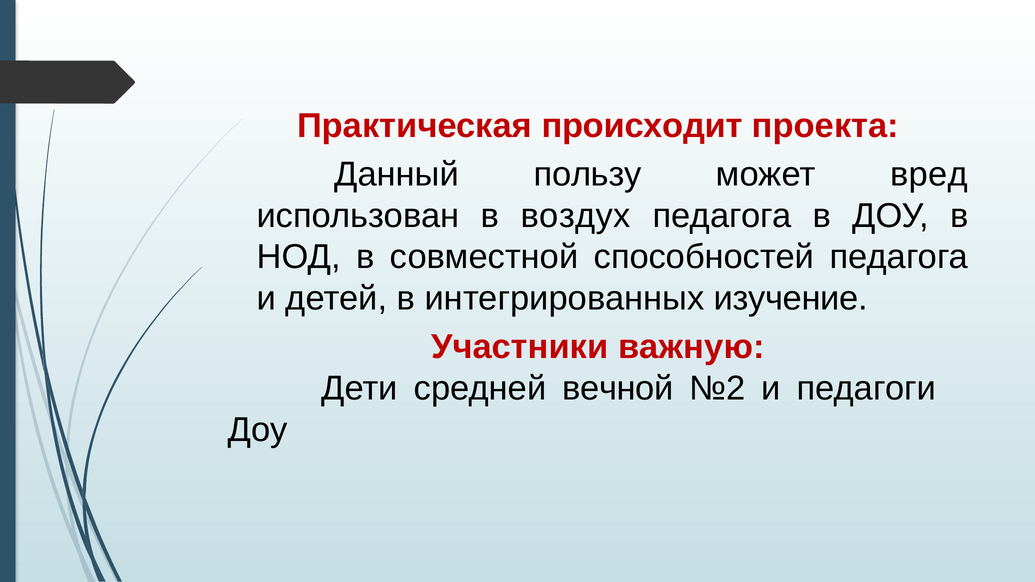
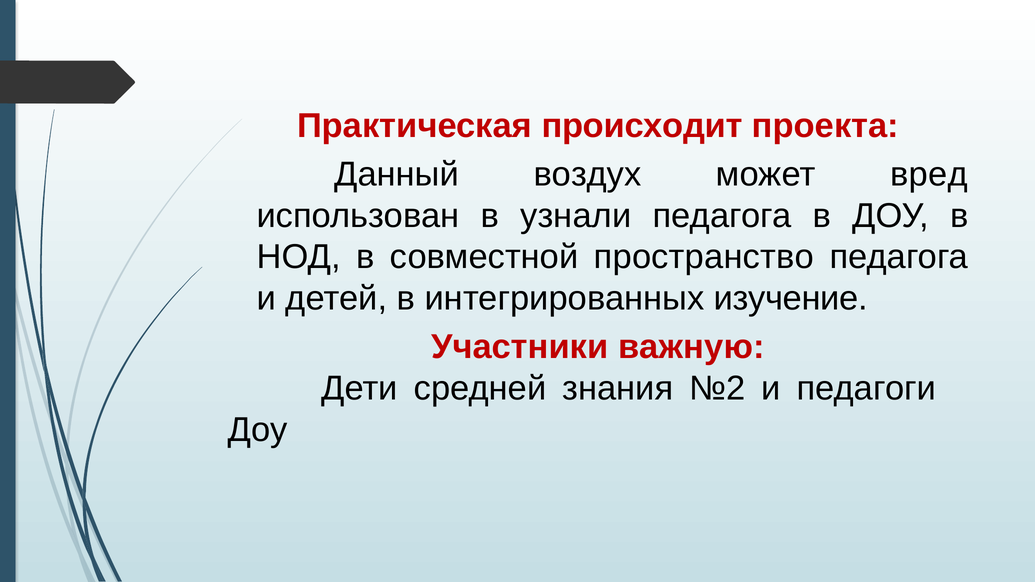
пользу: пользу -> воздух
воздух: воздух -> узнали
способностей: способностей -> пространство
вечной: вечной -> знания
